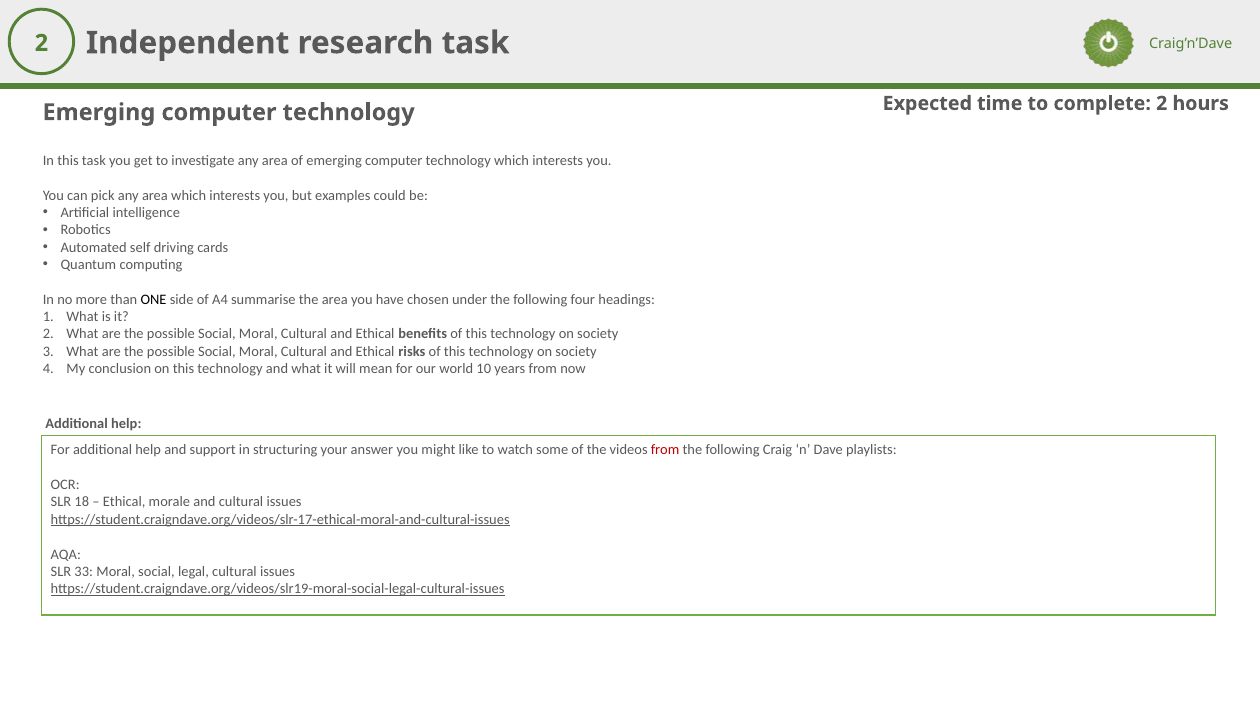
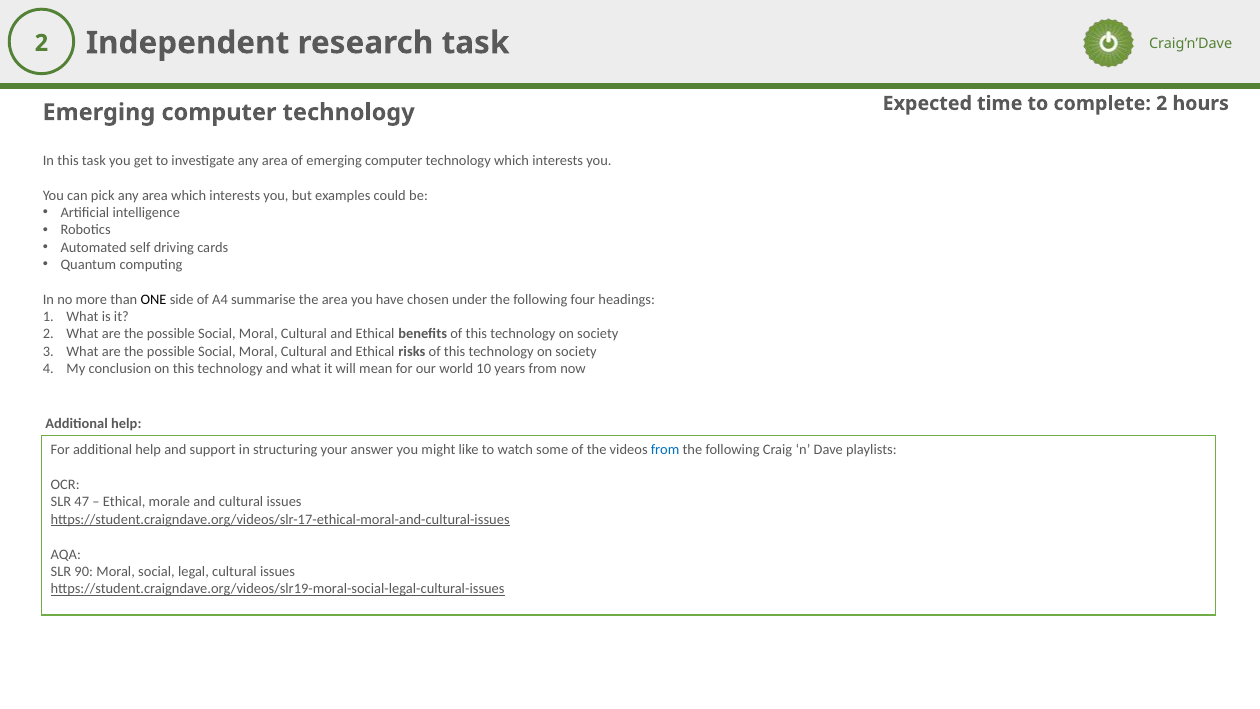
from at (665, 450) colour: red -> blue
18: 18 -> 47
33: 33 -> 90
